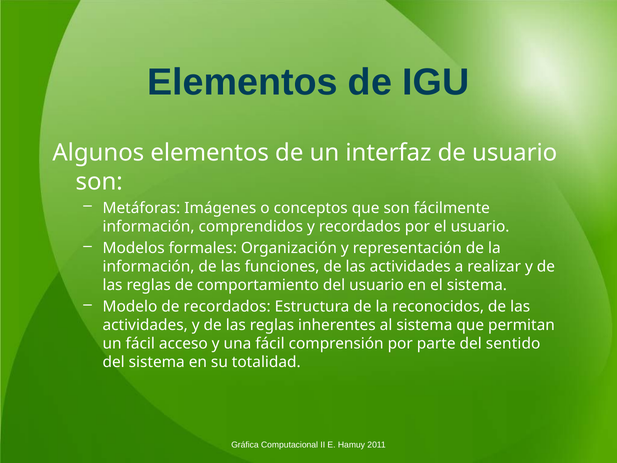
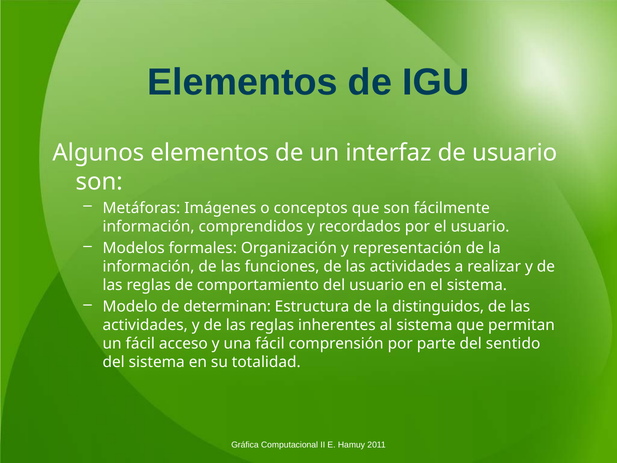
de recordados: recordados -> determinan
reconocidos: reconocidos -> distinguidos
